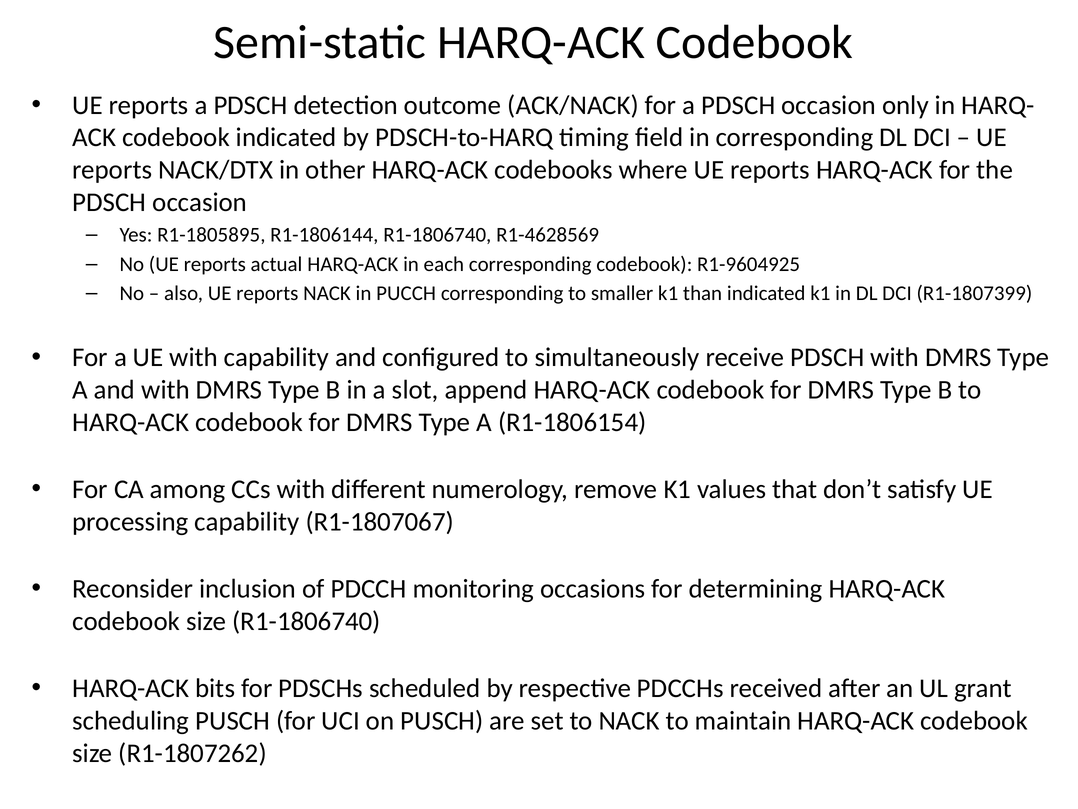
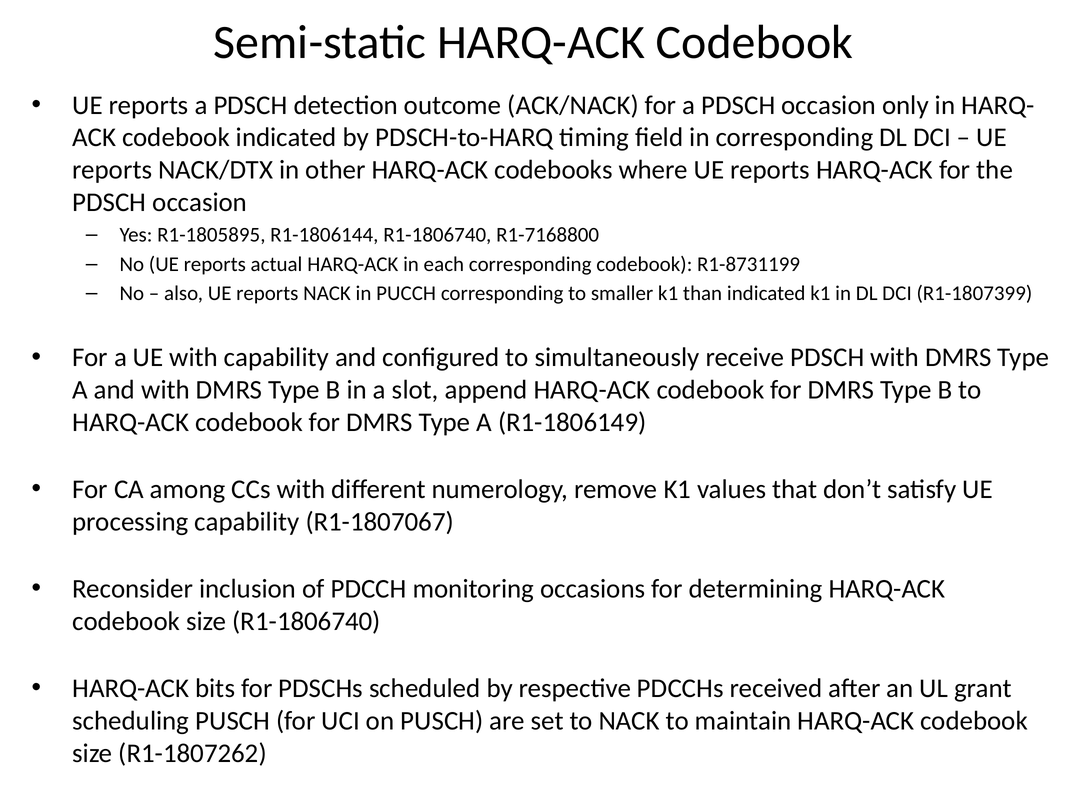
R1-4628569: R1-4628569 -> R1-7168800
R1-9604925: R1-9604925 -> R1-8731199
R1-1806154: R1-1806154 -> R1-1806149
